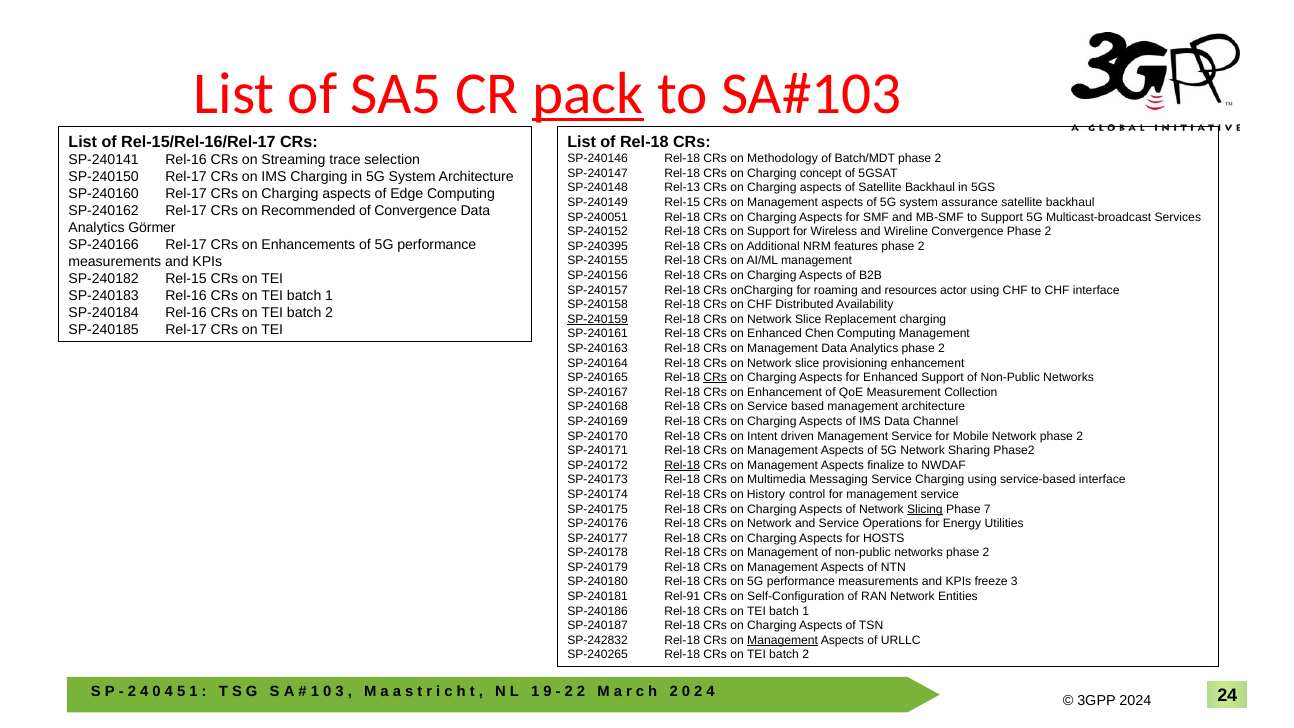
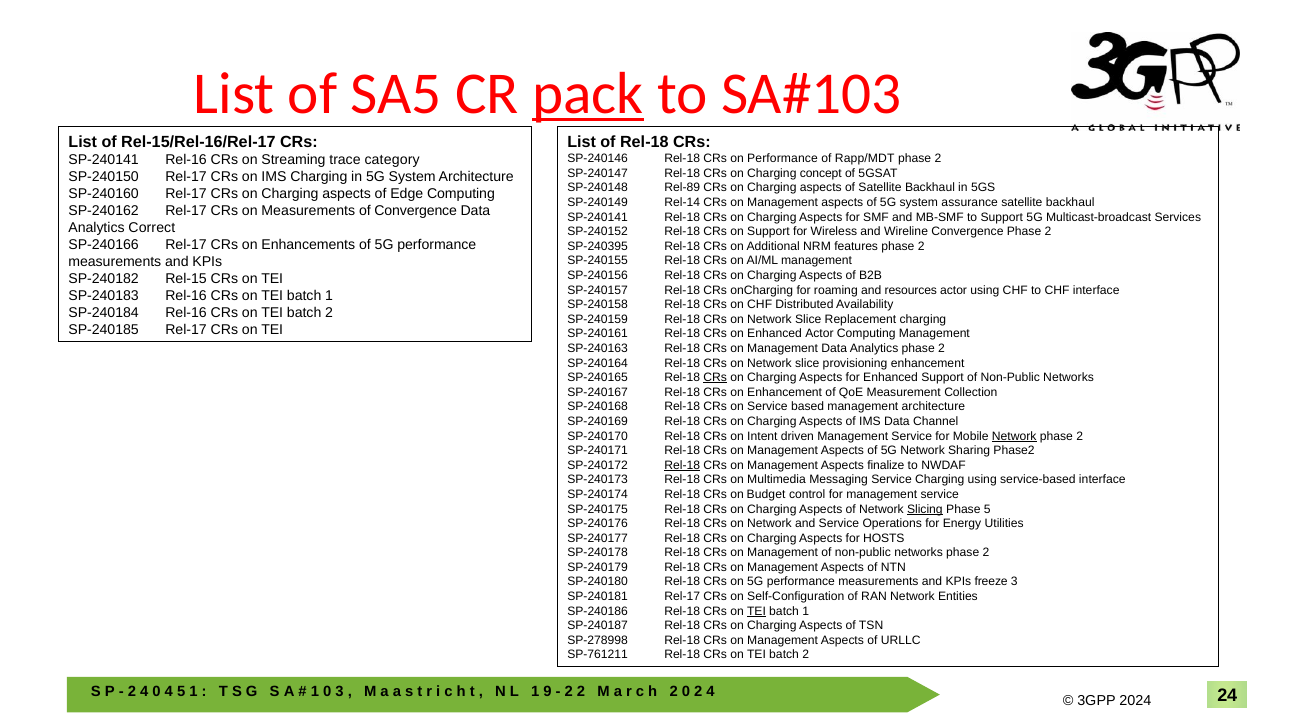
on Methodology: Methodology -> Performance
Batch/MDT: Batch/MDT -> Rapp/MDT
selection: selection -> category
Rel-13: Rel-13 -> Rel-89
SP-240149 Rel-15: Rel-15 -> Rel-14
on Recommended: Recommended -> Measurements
SP-240051 at (598, 217): SP-240051 -> SP-240141
Görmer: Görmer -> Correct
SP-240159 underline: present -> none
Enhanced Chen: Chen -> Actor
Network at (1014, 436) underline: none -> present
History: History -> Budget
Phase 7: 7 -> 5
SP-240181 Rel-91: Rel-91 -> Rel-17
TEI at (756, 611) underline: none -> present
SP-242832: SP-242832 -> SP-278998
Management at (783, 640) underline: present -> none
SP-240265: SP-240265 -> SP-761211
